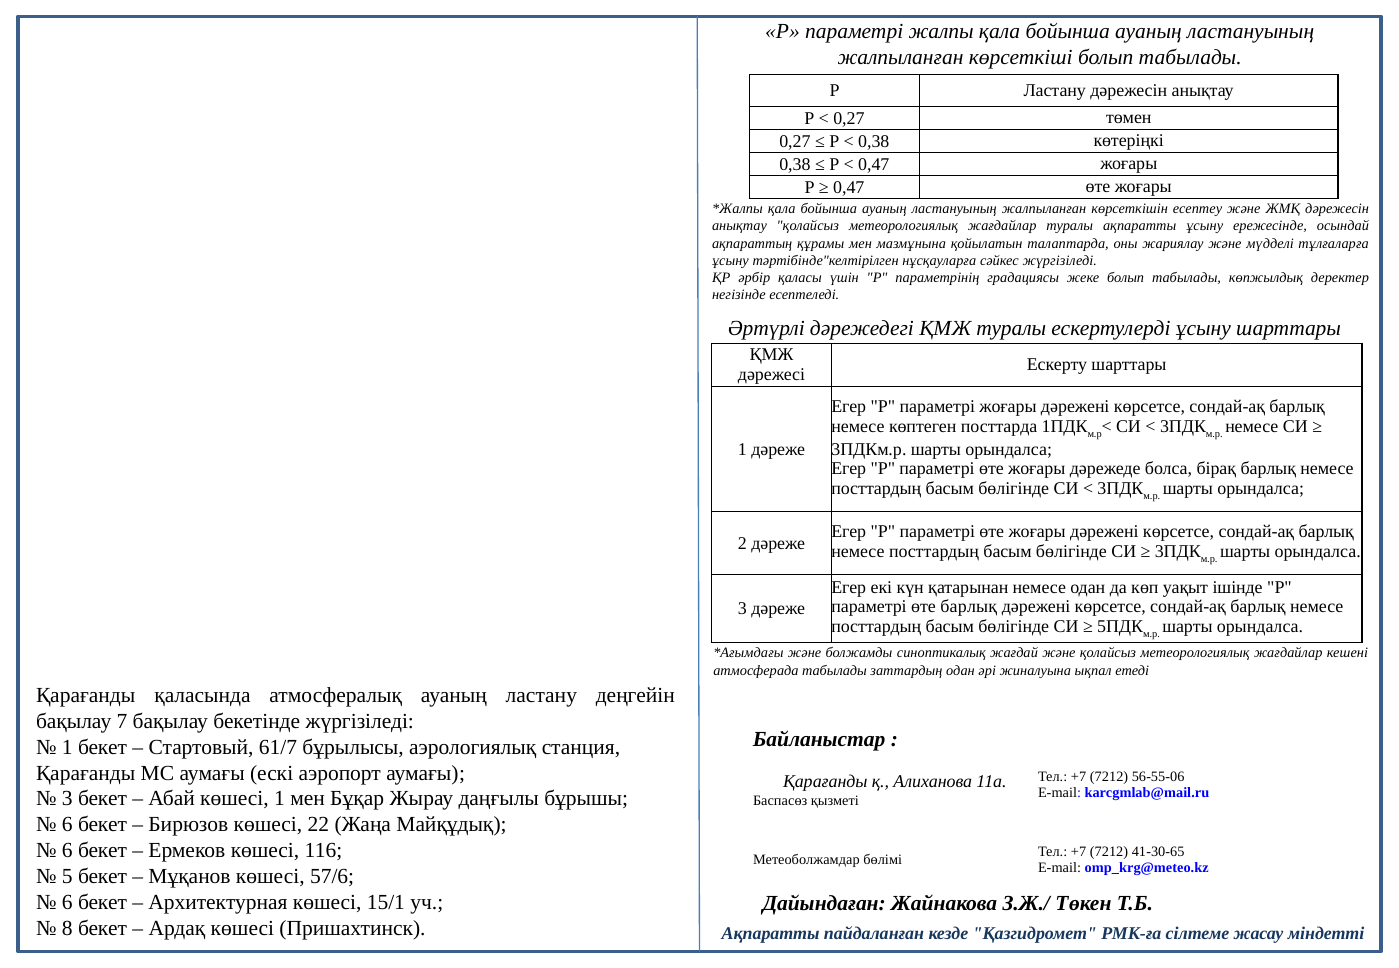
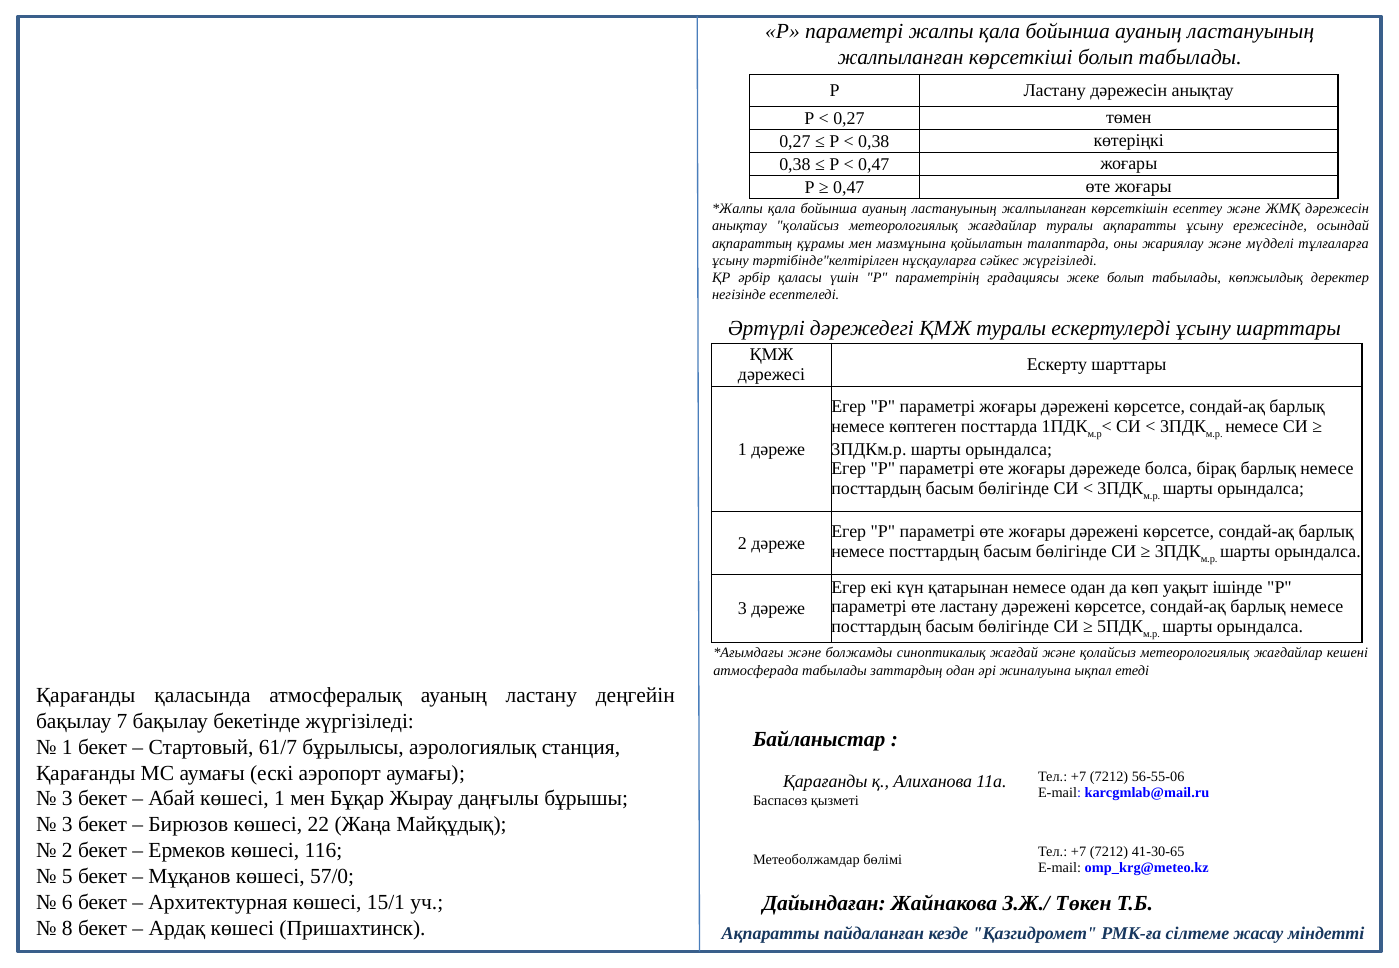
өте барлық: барлық -> ластану
6 at (67, 825): 6 -> 3
6 at (67, 851): 6 -> 2
57/6: 57/6 -> 57/0
